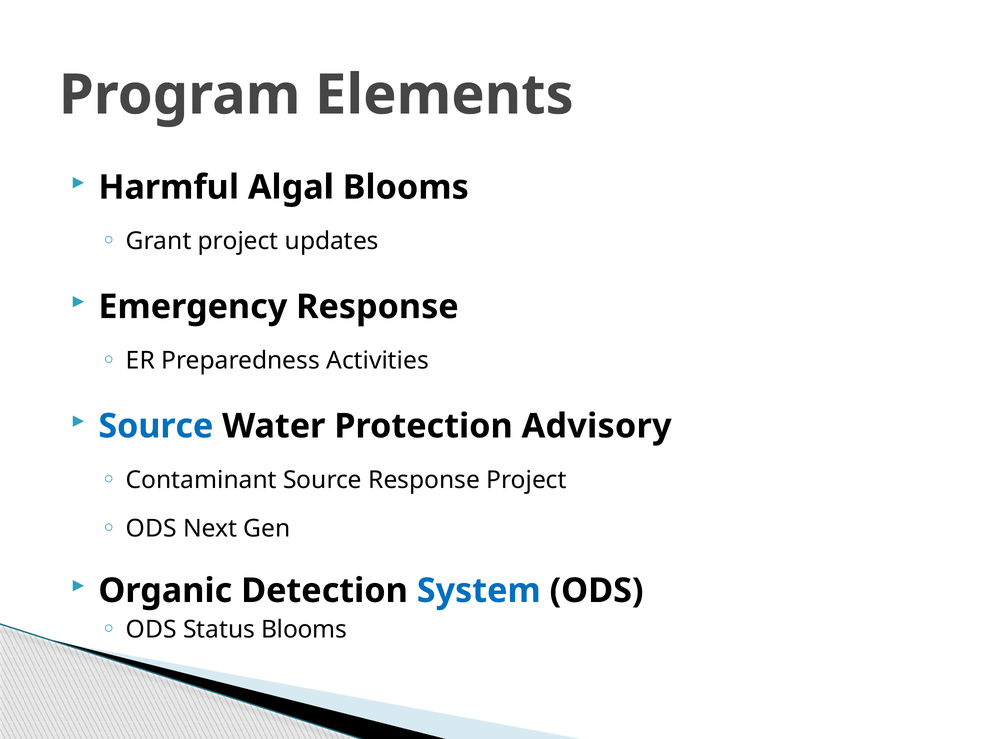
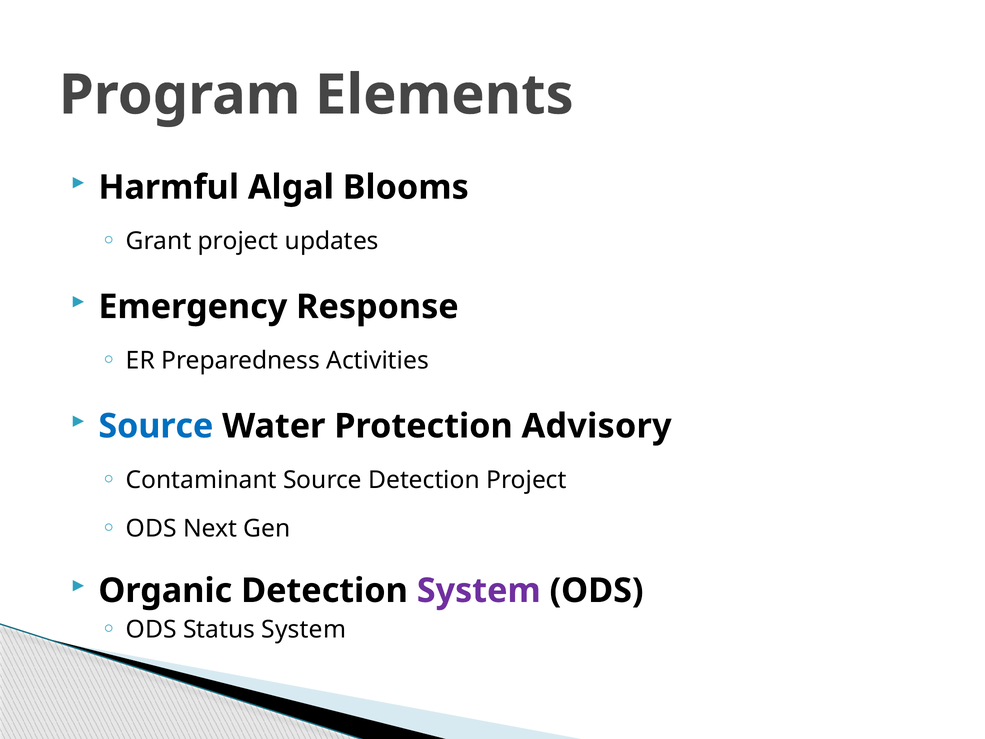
Source Response: Response -> Detection
System at (479, 590) colour: blue -> purple
Status Blooms: Blooms -> System
